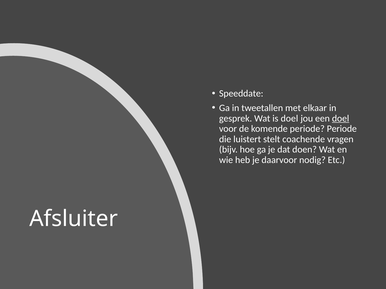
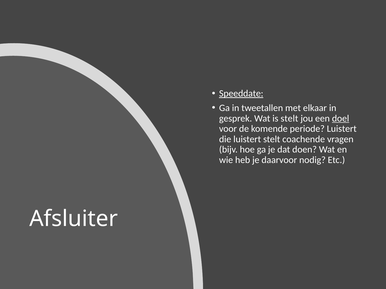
Speeddate underline: none -> present
is doel: doel -> stelt
periode Periode: Periode -> Luistert
